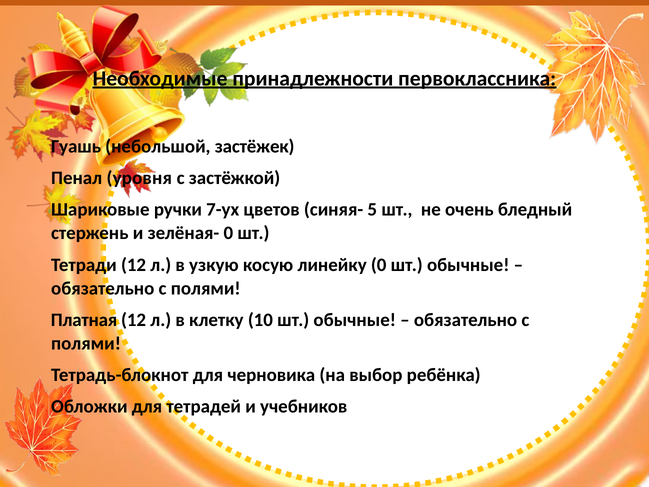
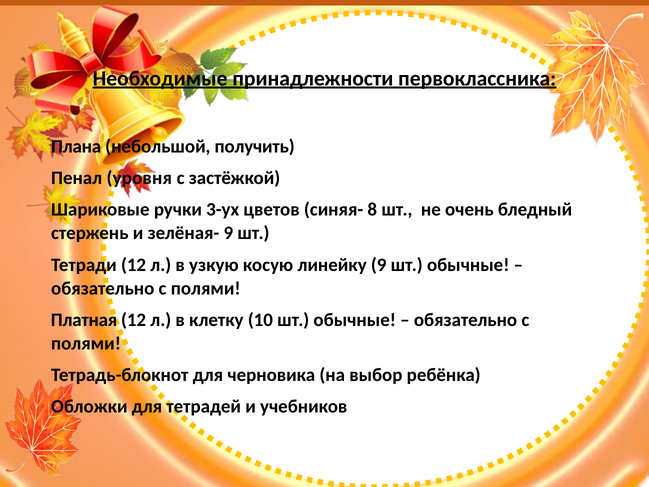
Гуашь: Гуашь -> Плана
застёжек: застёжек -> получить
7-ух: 7-ух -> 3-ух
5: 5 -> 8
зелёная- 0: 0 -> 9
линейку 0: 0 -> 9
